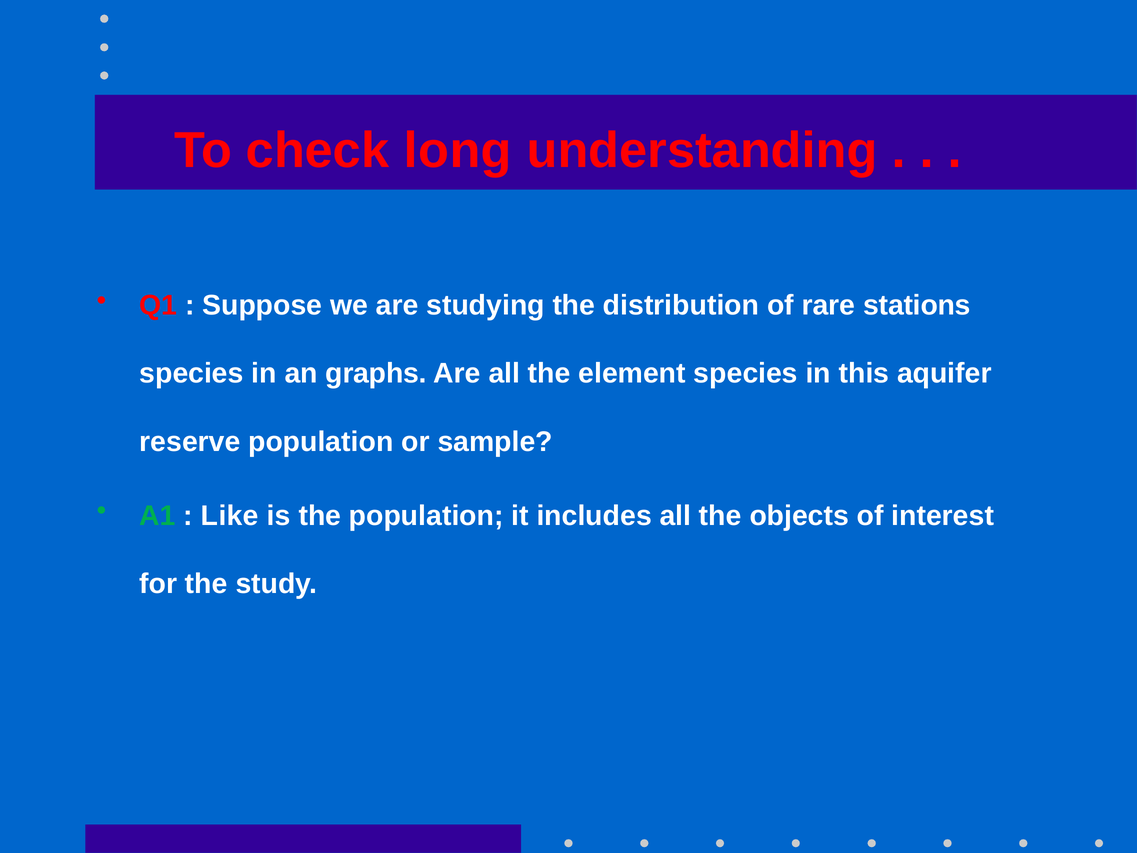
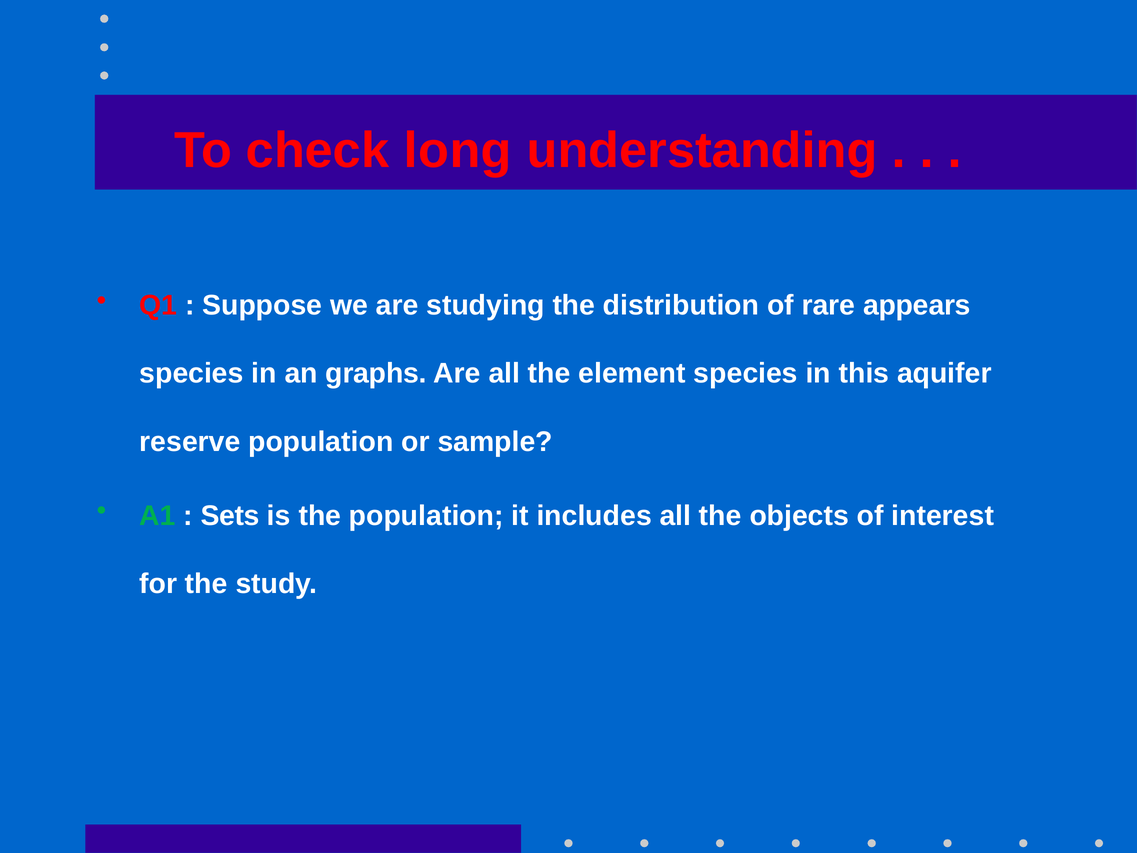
stations: stations -> appears
Like: Like -> Sets
